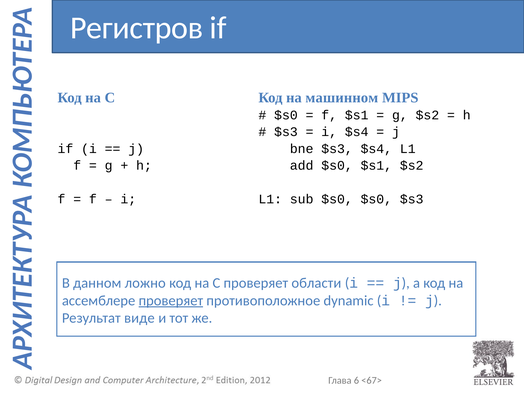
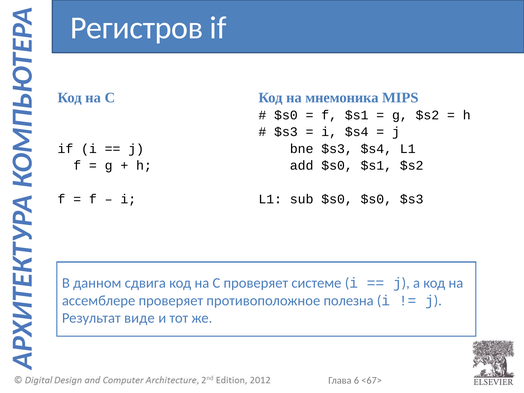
машинном: машинном -> мнемоника
ложно: ложно -> сдвига
области: области -> системе
проверяет at (171, 301) underline: present -> none
dynamic: dynamic -> полезна
